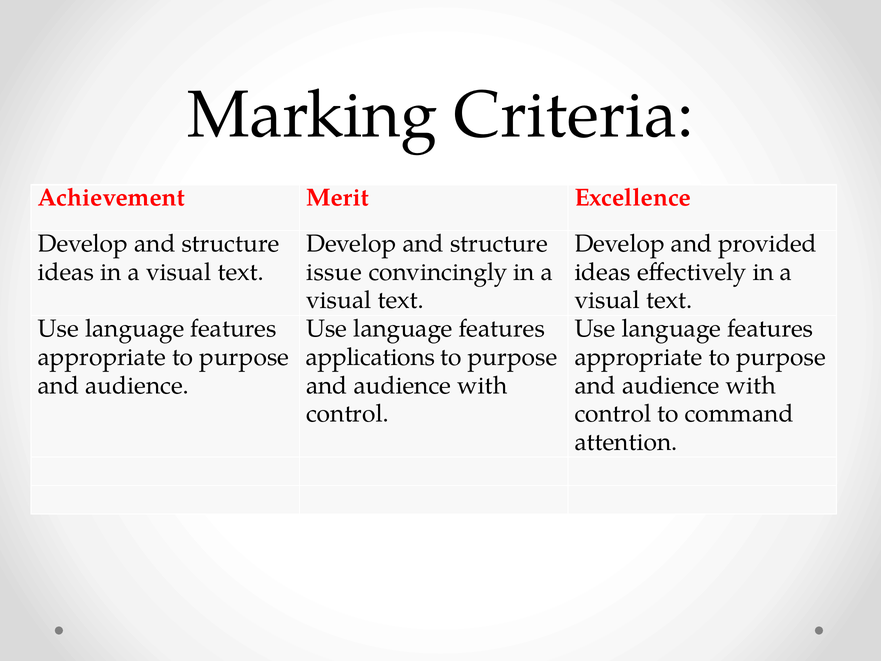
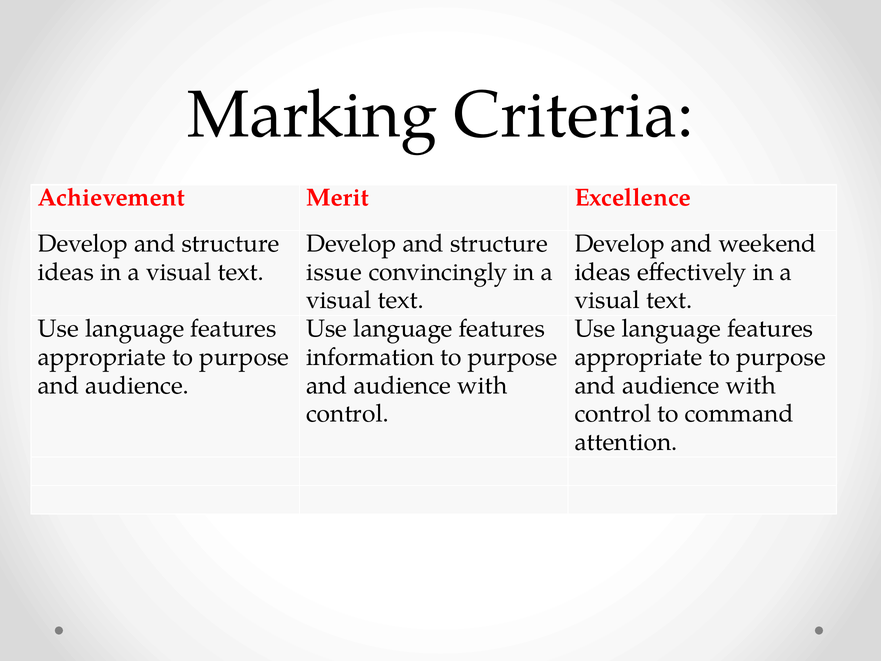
provided: provided -> weekend
applications: applications -> information
